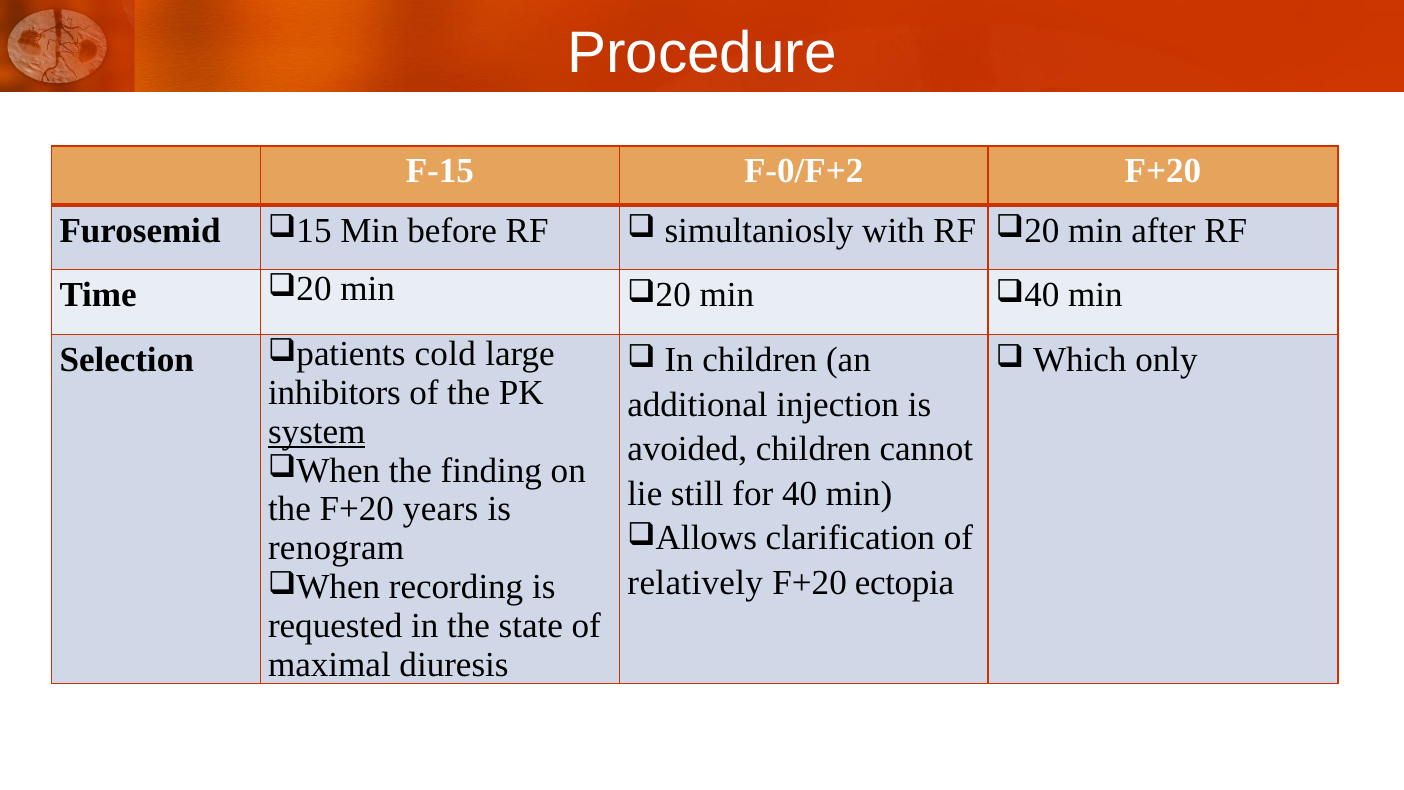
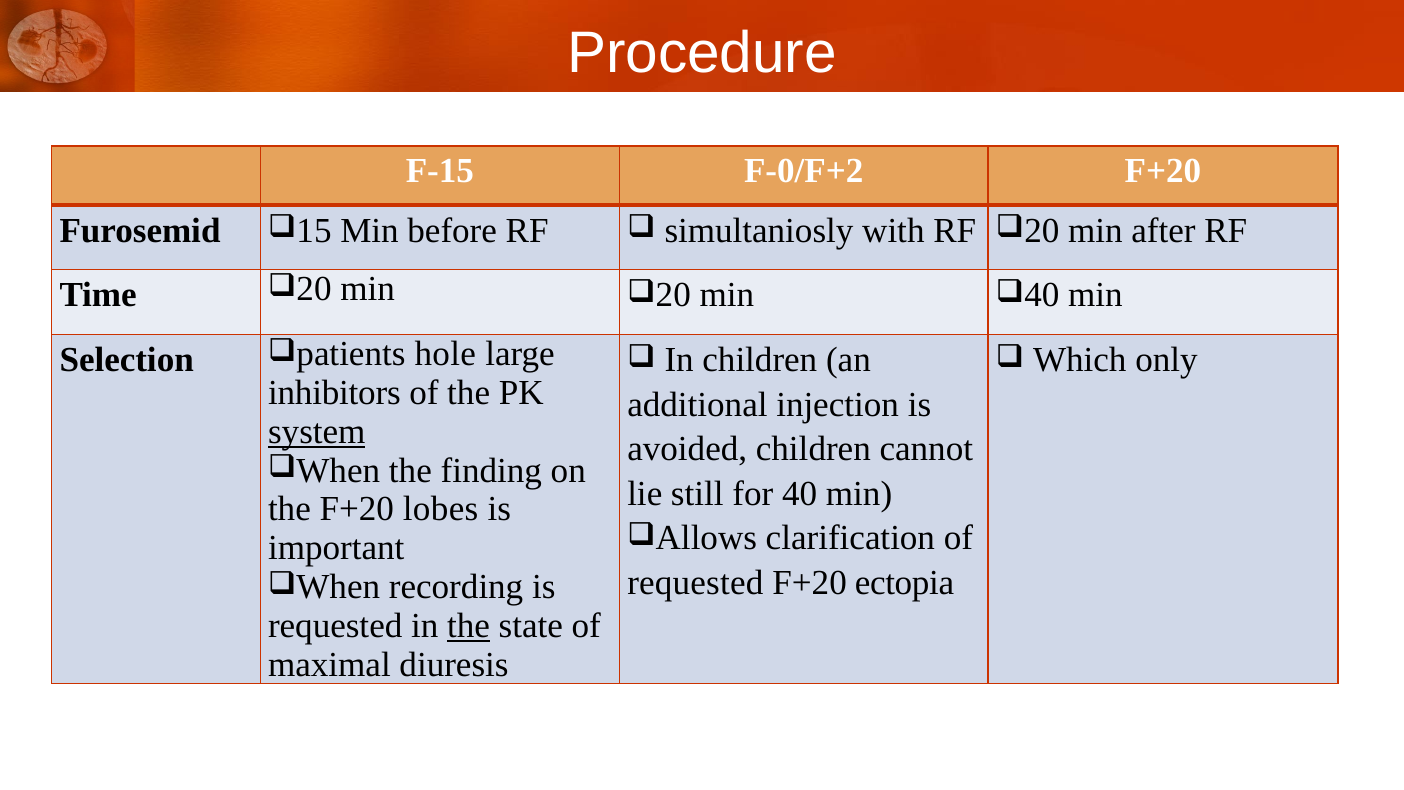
cold: cold -> hole
years: years -> lobes
renogram: renogram -> important
relatively at (695, 583): relatively -> requested
the at (469, 626) underline: none -> present
